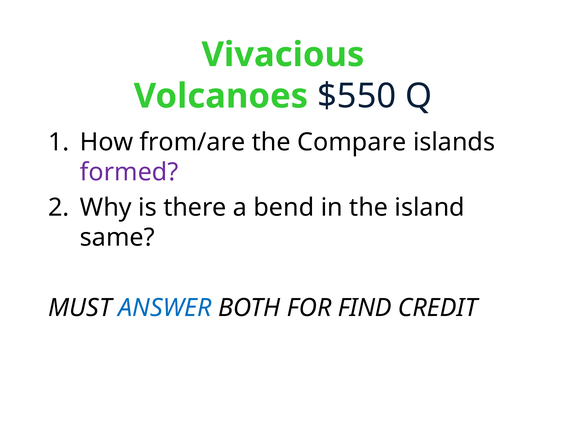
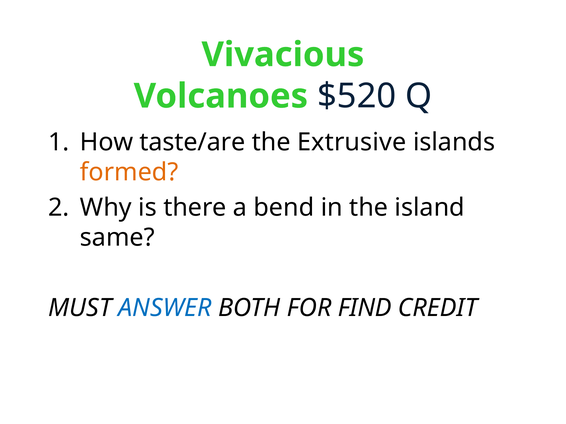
$550: $550 -> $520
from/are: from/are -> taste/are
Compare: Compare -> Extrusive
formed colour: purple -> orange
